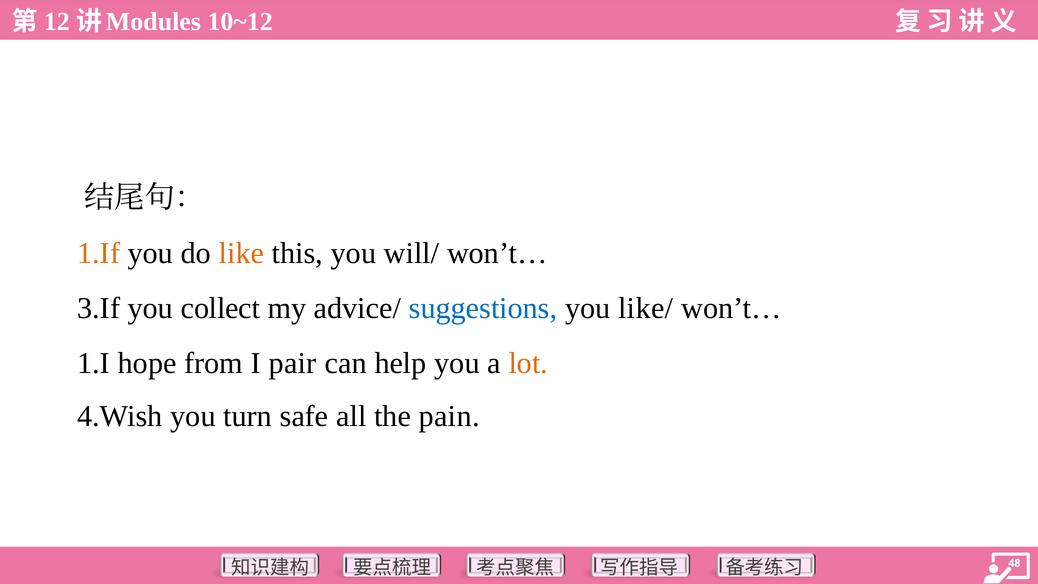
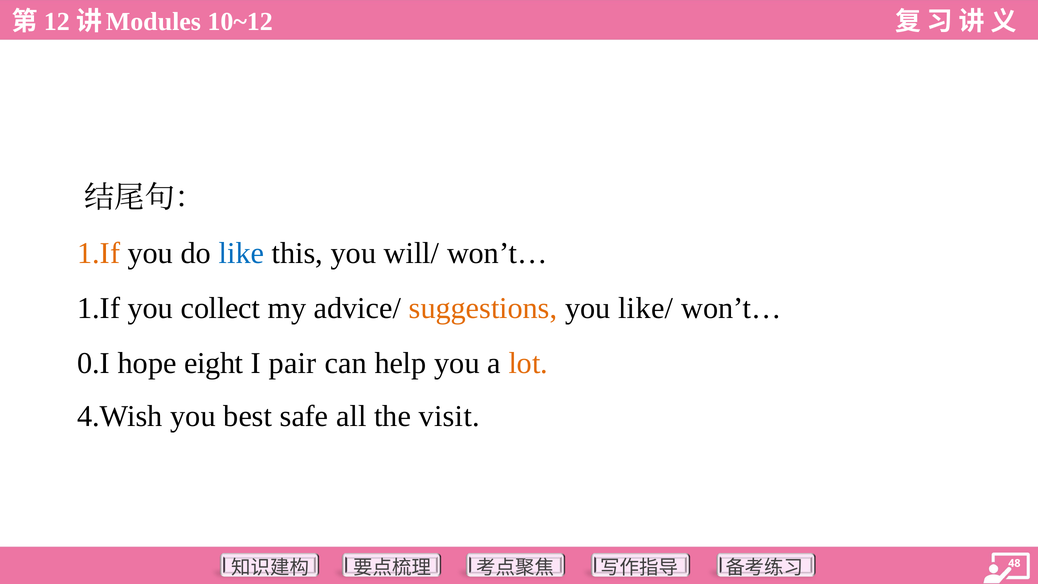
like colour: orange -> blue
3.If at (99, 308): 3.If -> 1.If
suggestions colour: blue -> orange
1.I: 1.I -> 0.I
from: from -> eight
turn: turn -> best
pain: pain -> visit
